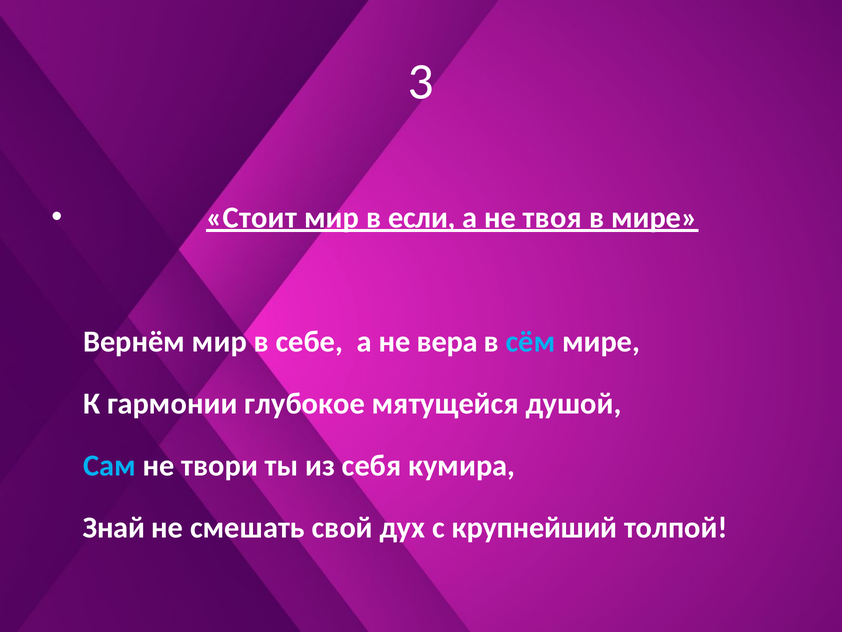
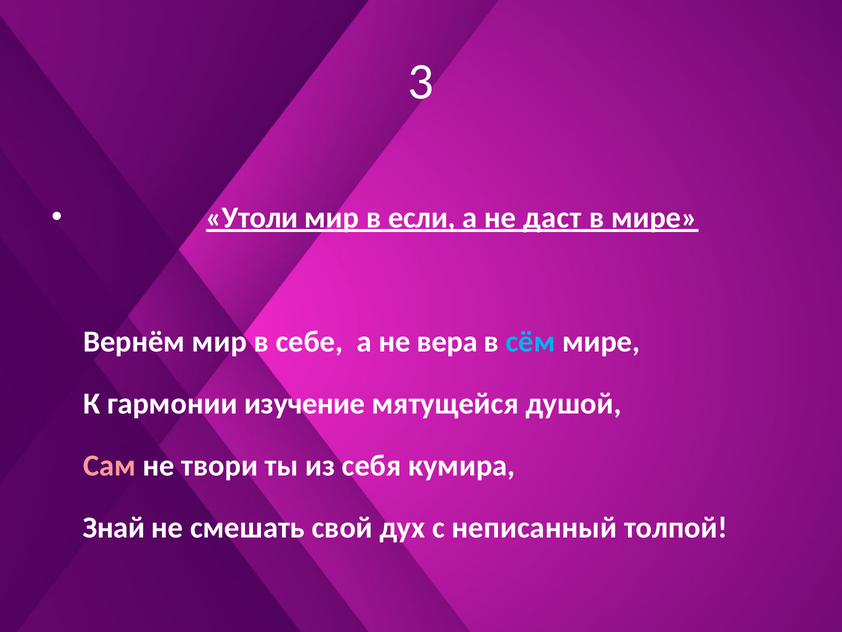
Стоит: Стоит -> Утоли
твоя: твоя -> даст
глубокое: глубокое -> изучение
Сам colour: light blue -> pink
крупнейший: крупнейший -> неписанный
